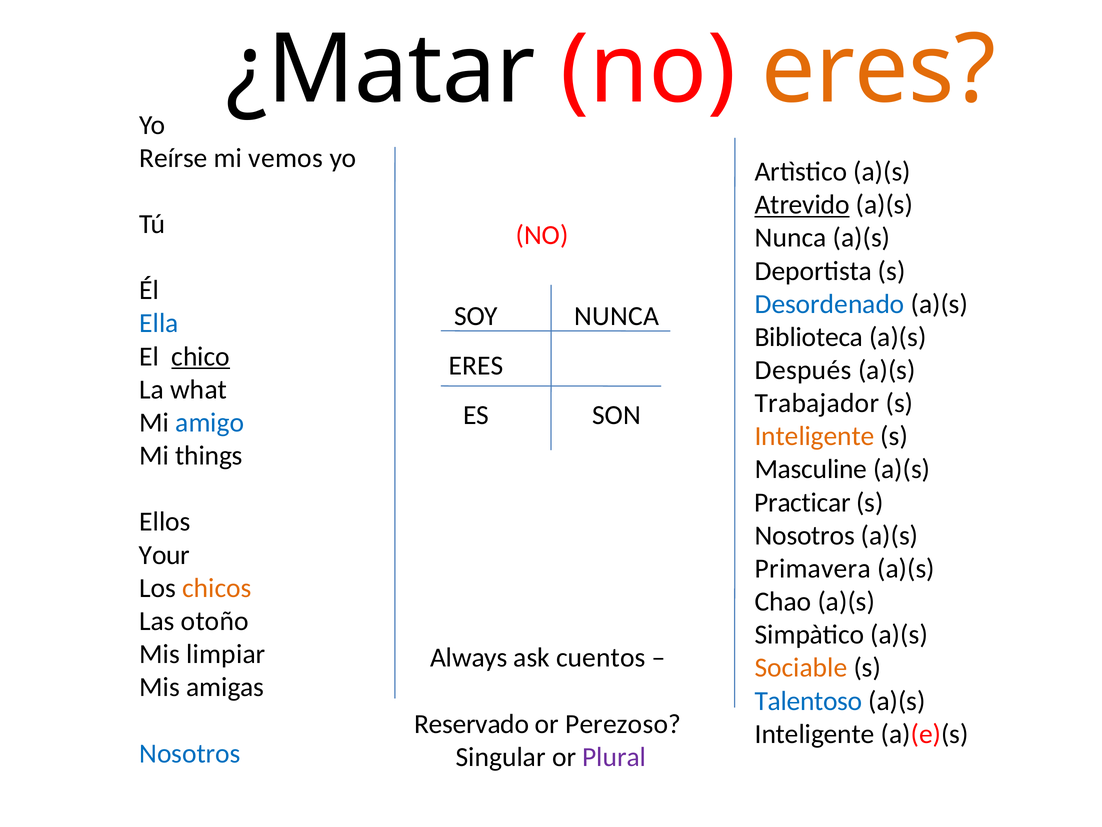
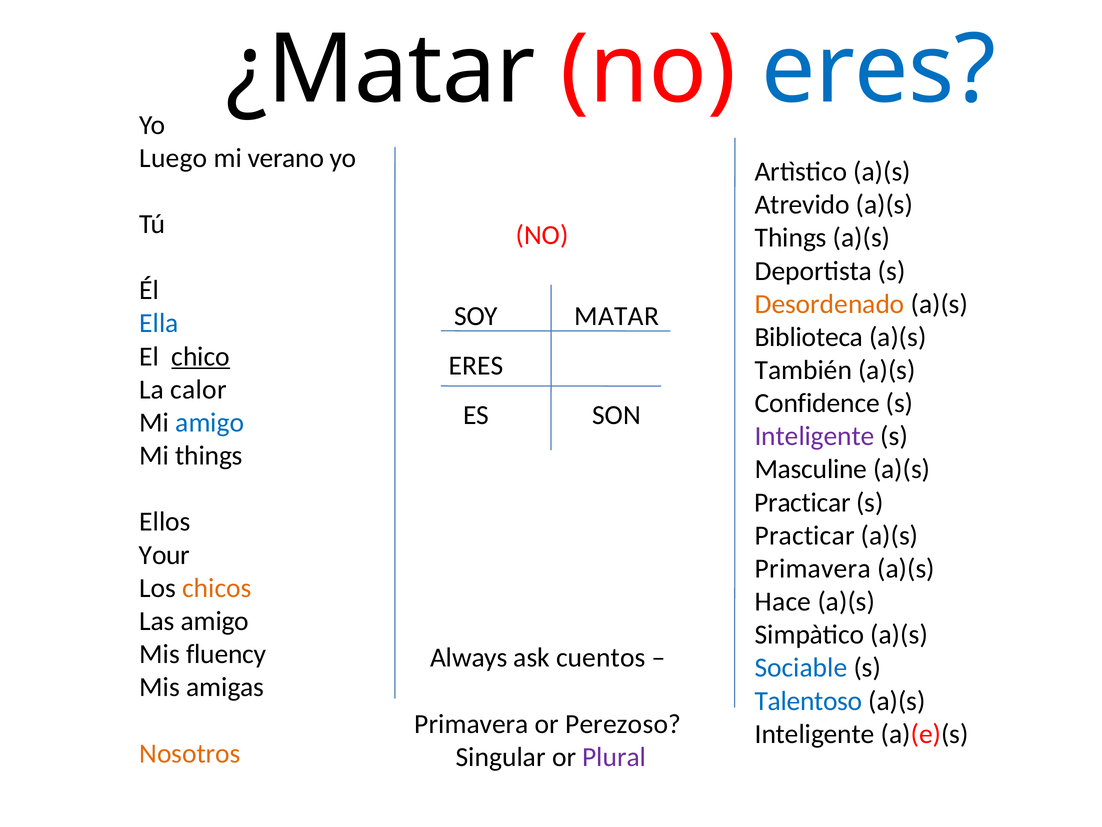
eres at (879, 70) colour: orange -> blue
Reírse: Reírse -> Luego
vemos: vemos -> verano
Atrevido underline: present -> none
Nunca at (791, 238): Nunca -> Things
Desordenado colour: blue -> orange
NUNCA at (617, 316): NUNCA -> MATAR
Después: Después -> También
what: what -> calor
Trabajador: Trabajador -> Confidence
Inteligente at (815, 436) colour: orange -> purple
Nosotros at (805, 535): Nosotros -> Practicar
Chao: Chao -> Hace
Las otoño: otoño -> amigo
limpiar: limpiar -> fluency
Sociable colour: orange -> blue
Reservado at (472, 724): Reservado -> Primavera
Nosotros at (190, 753) colour: blue -> orange
